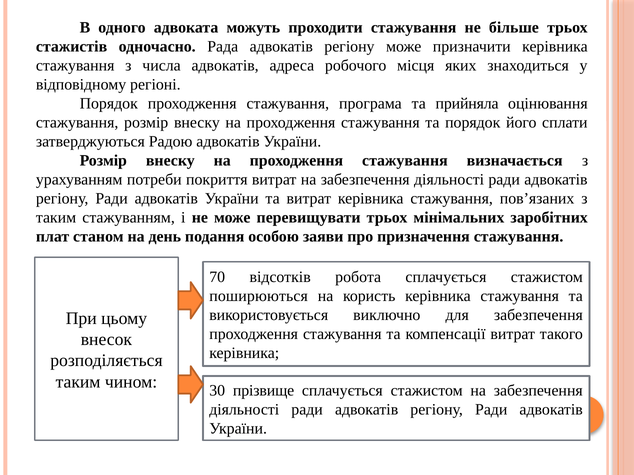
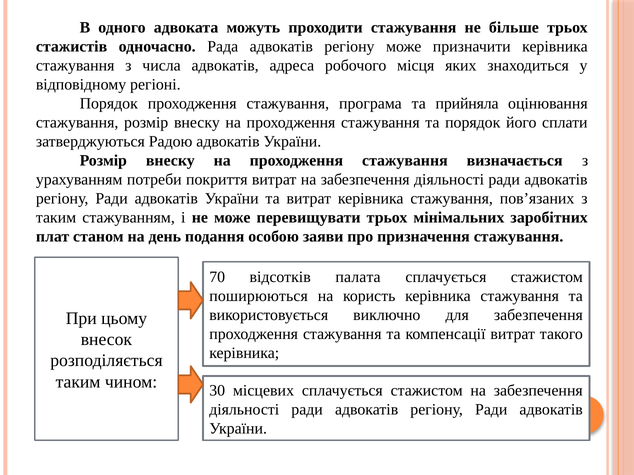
робота: робота -> палата
прізвище: прізвище -> місцевих
